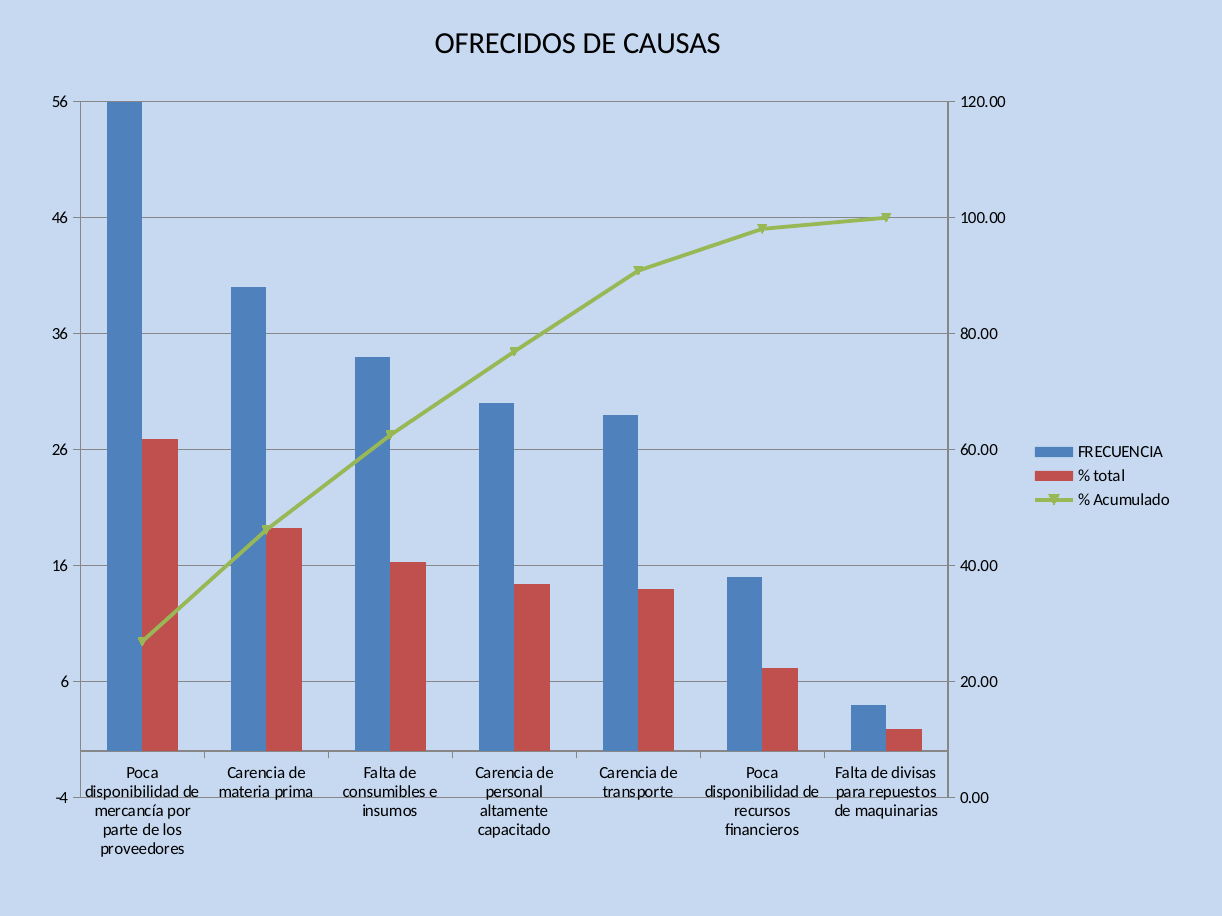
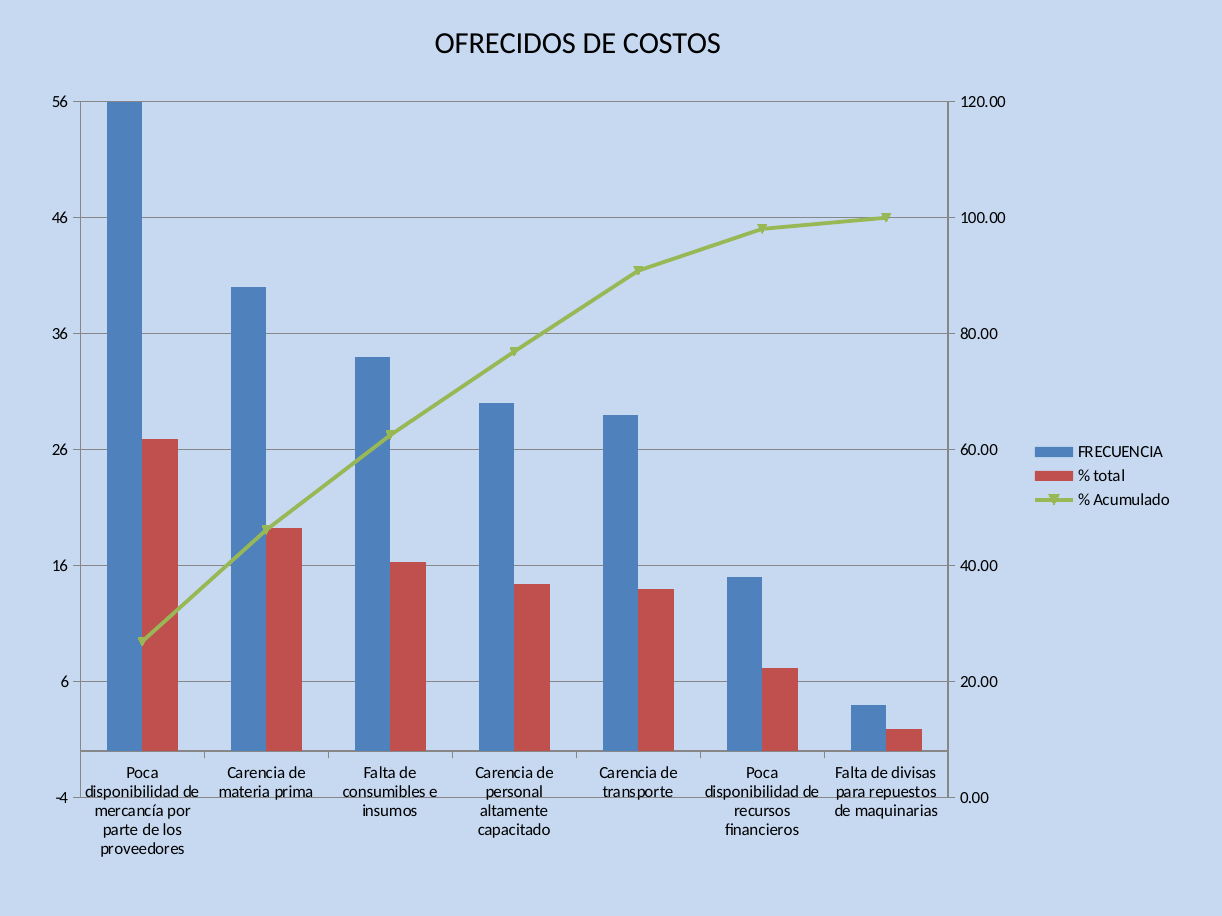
CAUSAS: CAUSAS -> COSTOS
